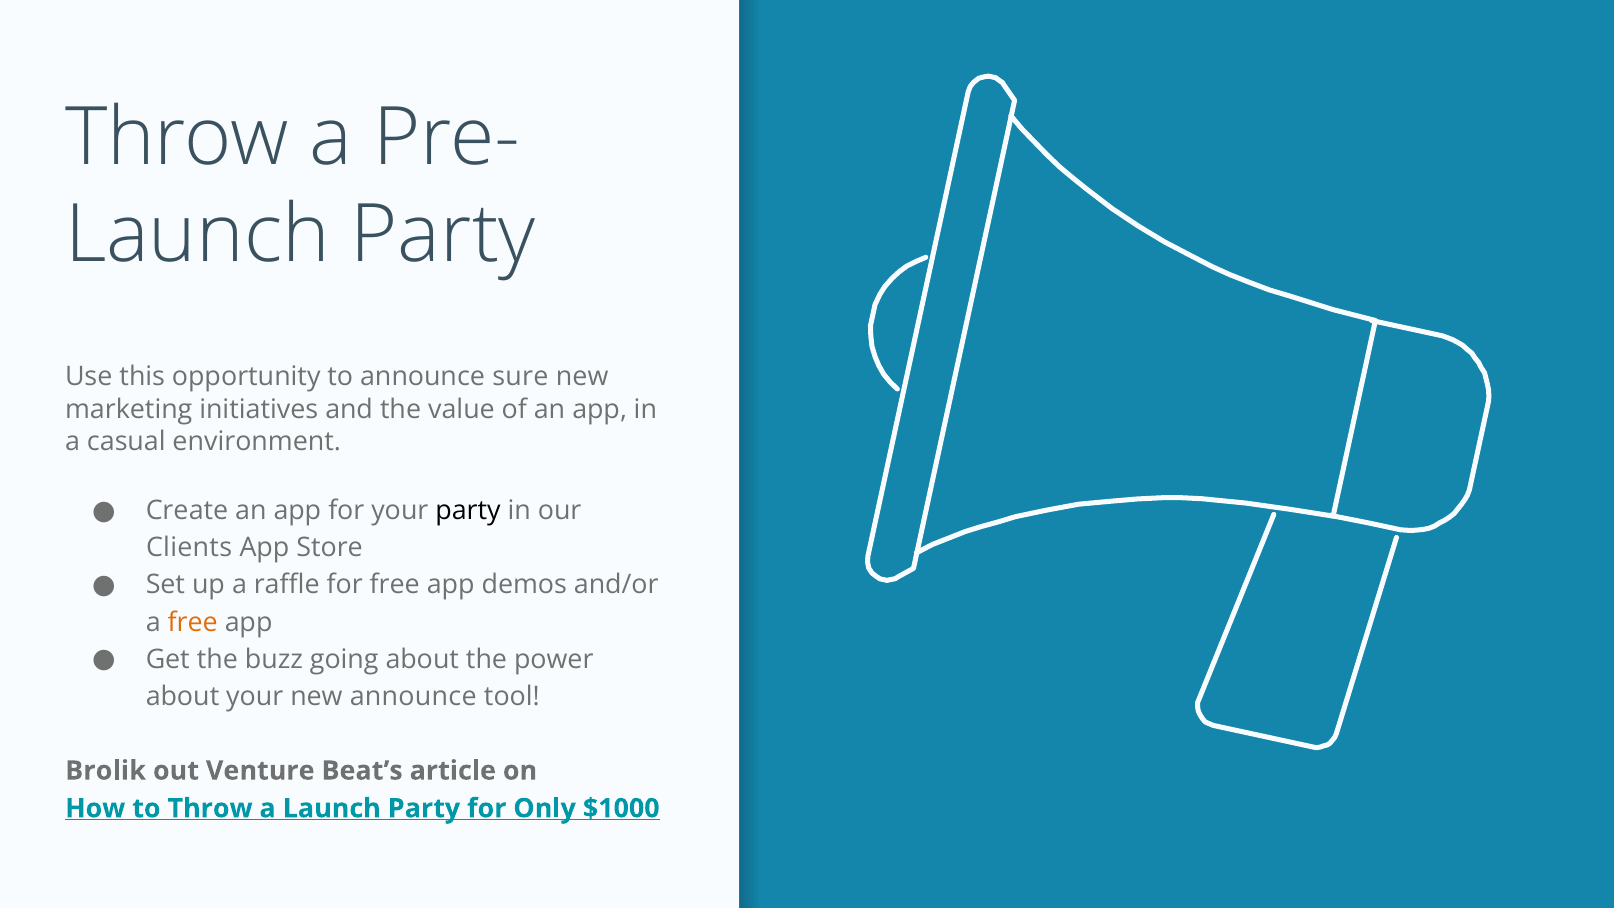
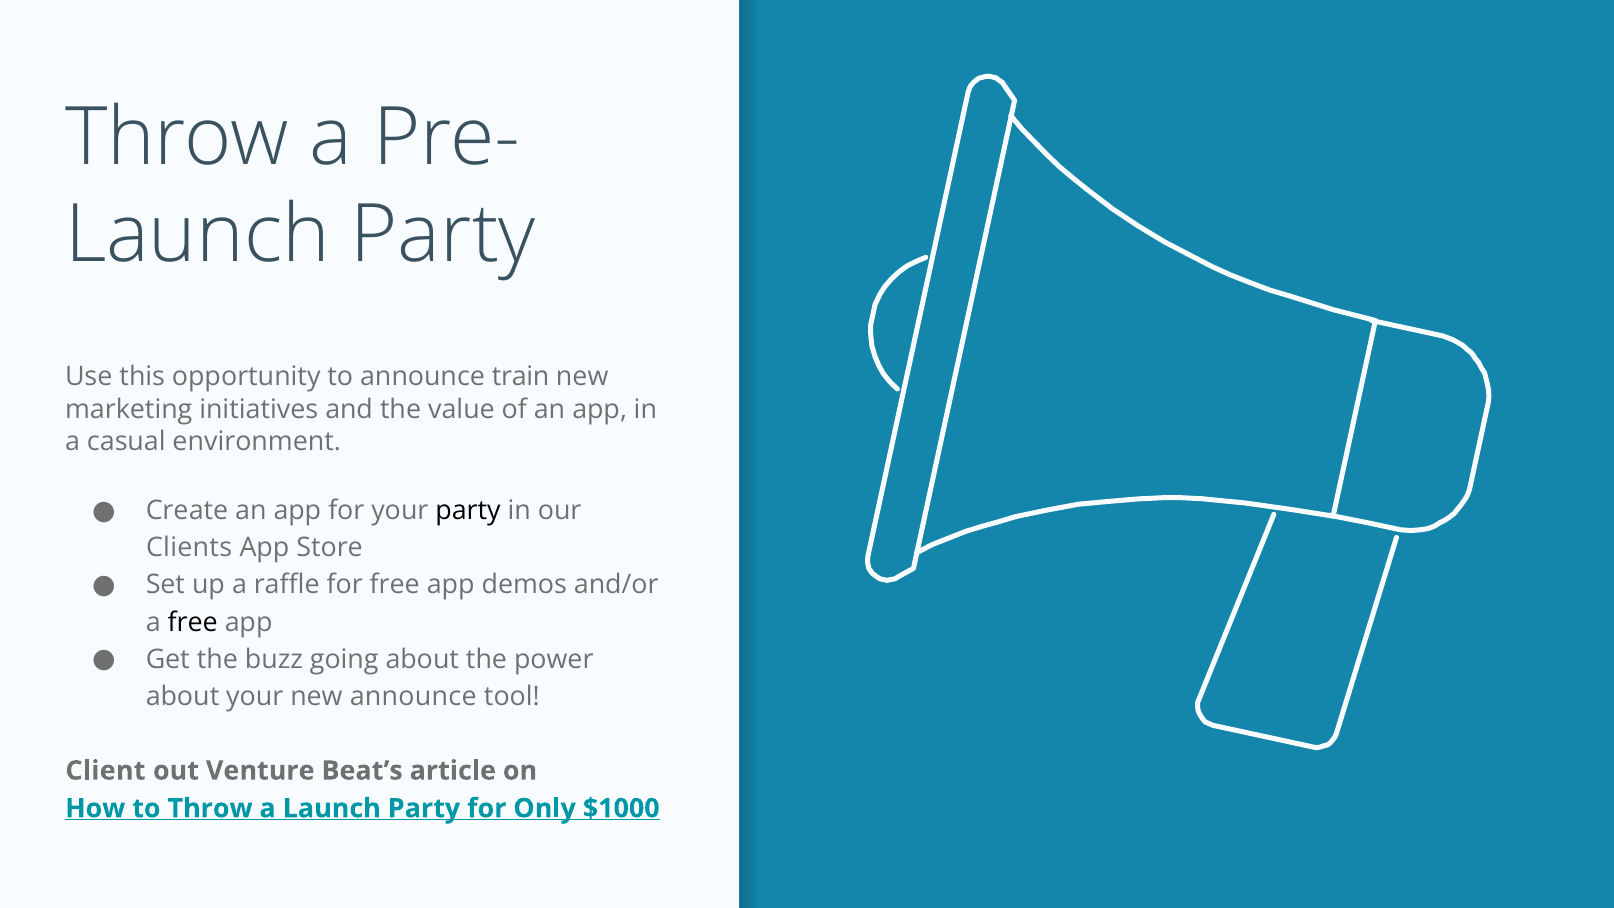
sure: sure -> train
free at (193, 622) colour: orange -> black
Brolik: Brolik -> Client
